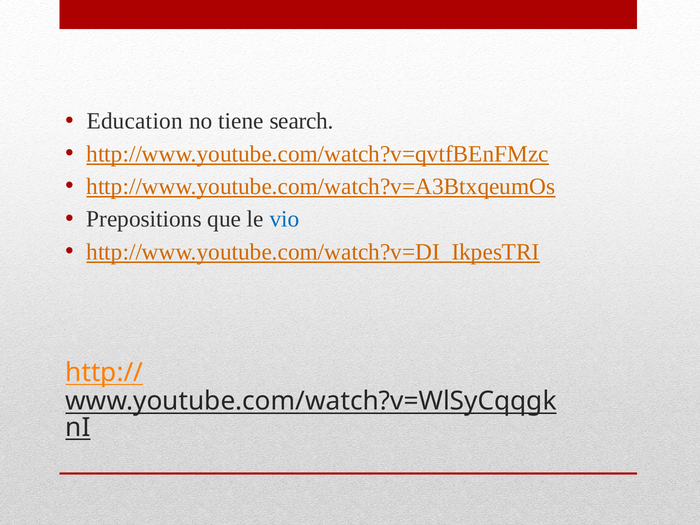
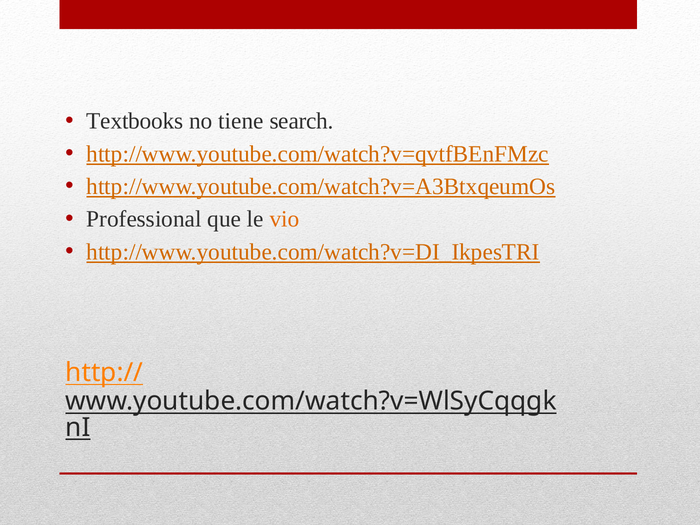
Education: Education -> Textbooks
Prepositions: Prepositions -> Professional
vio colour: blue -> orange
